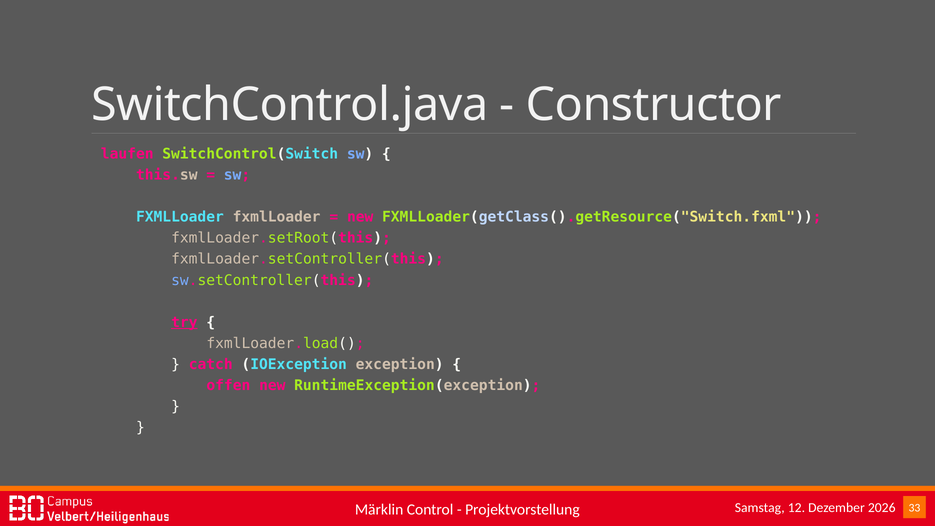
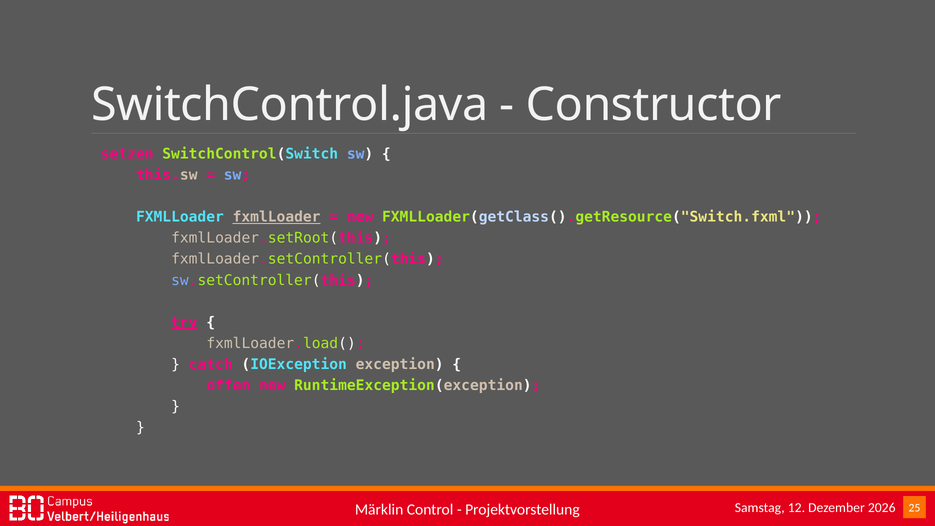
laufen: laufen -> setzen
fxmlLoader at (277, 217) underline: none -> present
33: 33 -> 25
